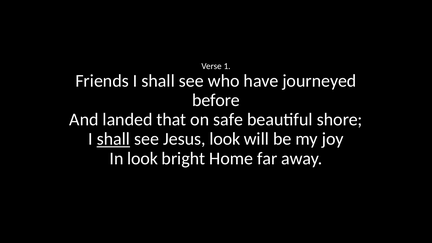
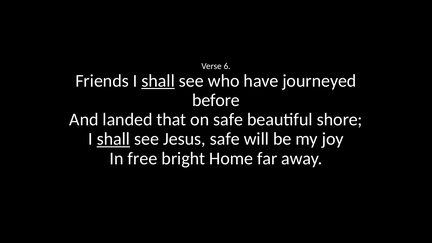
1: 1 -> 6
shall at (158, 81) underline: none -> present
Jesus look: look -> safe
In look: look -> free
